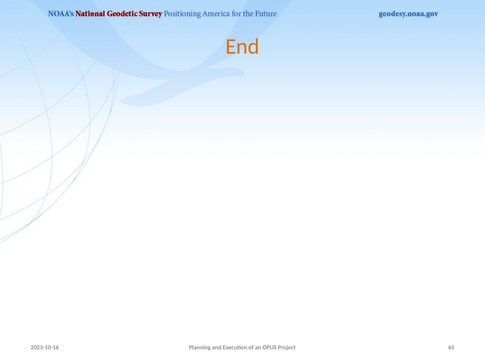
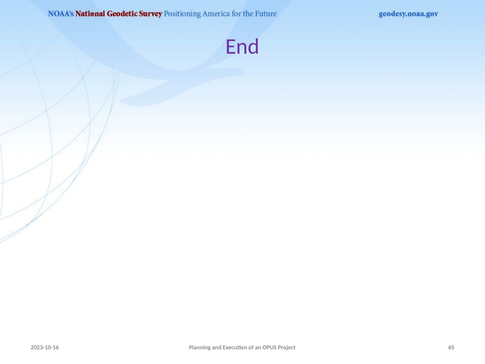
End colour: orange -> purple
